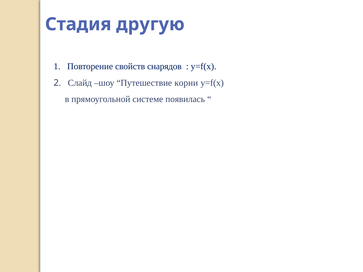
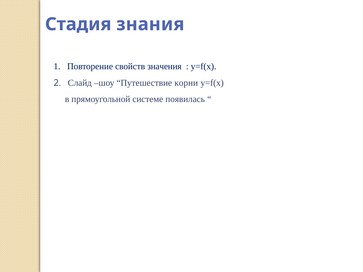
другую: другую -> знания
снарядов: снарядов -> значения
